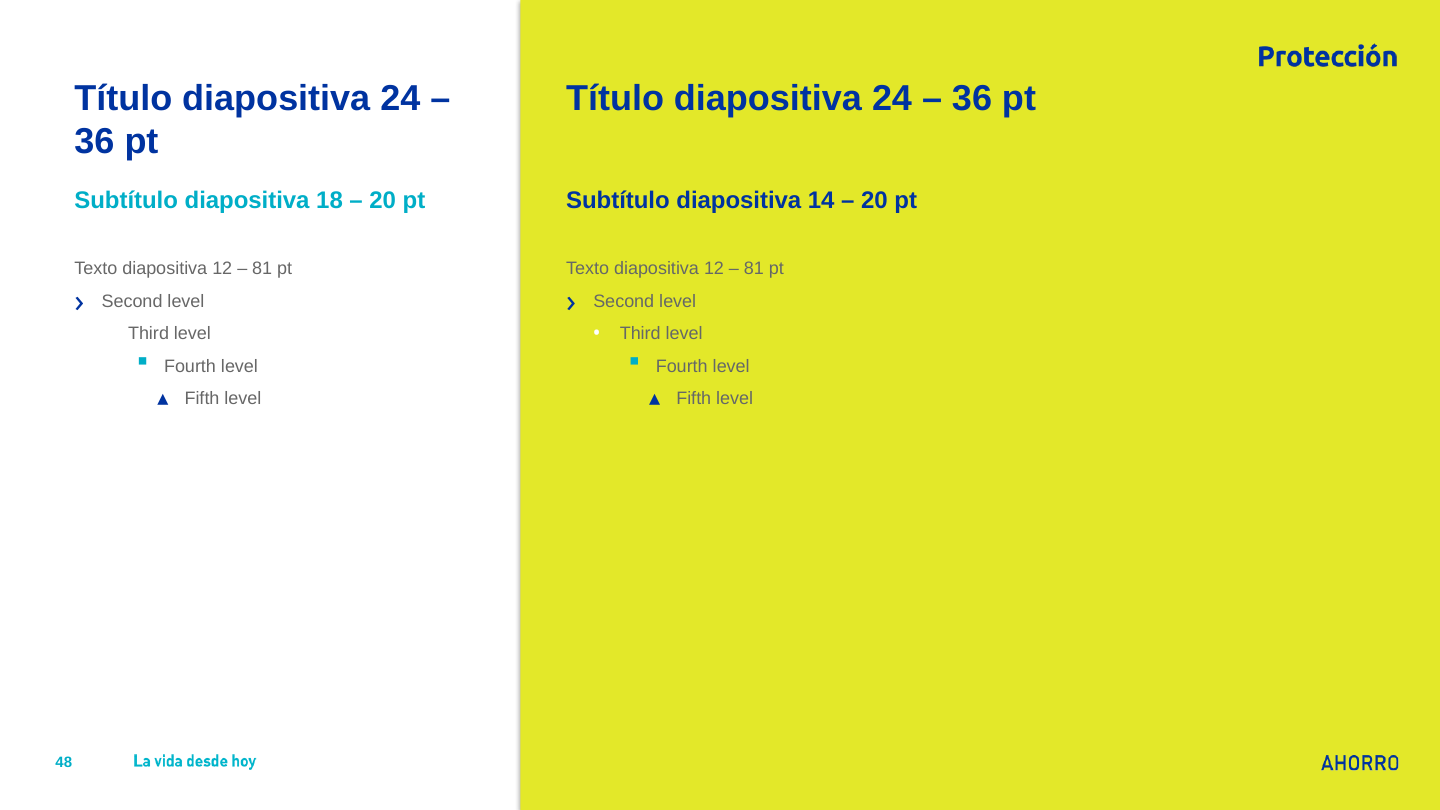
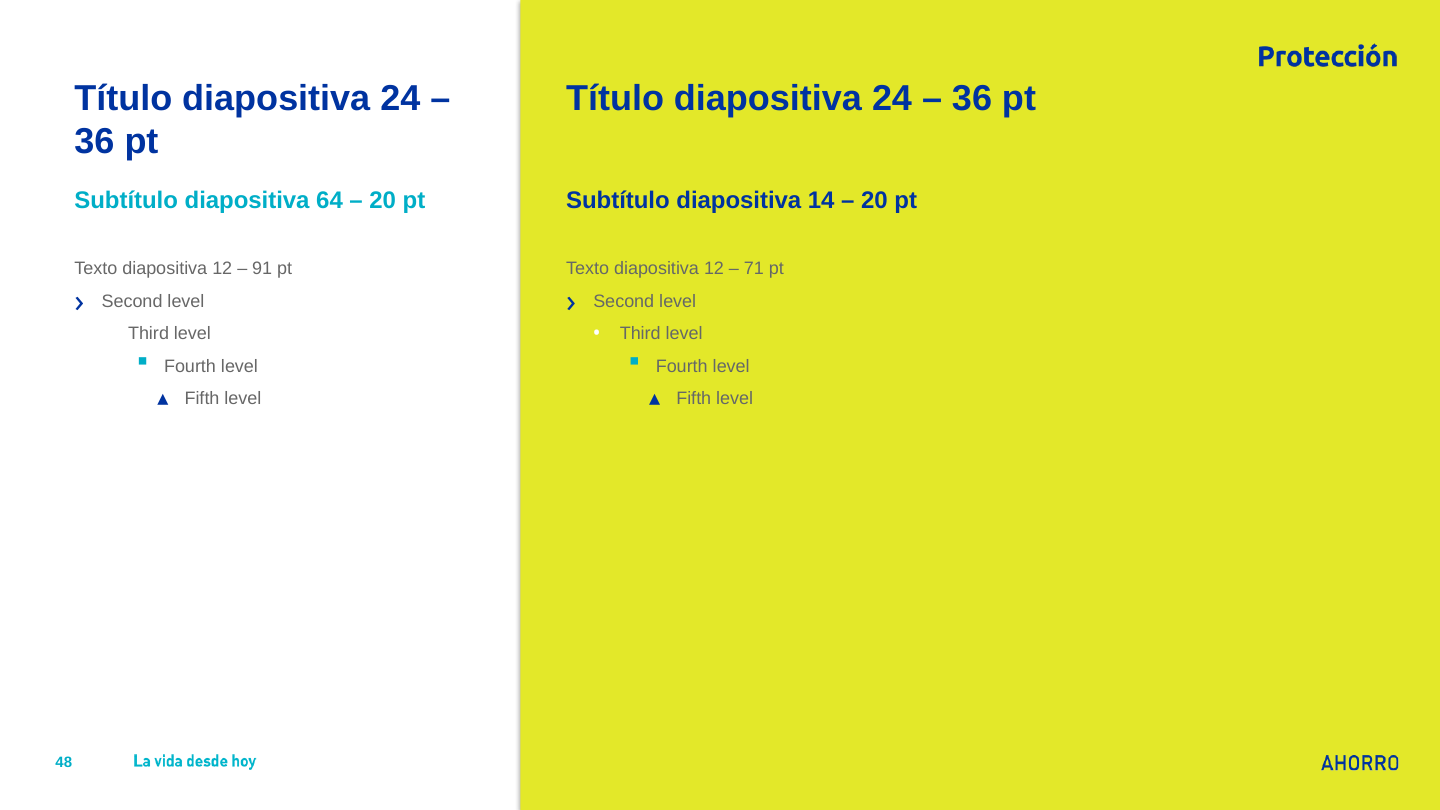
18: 18 -> 64
81 at (262, 269): 81 -> 91
81 at (754, 269): 81 -> 71
